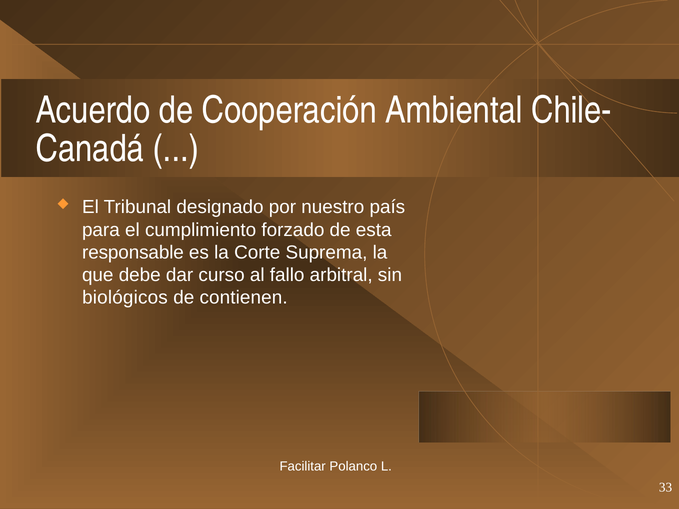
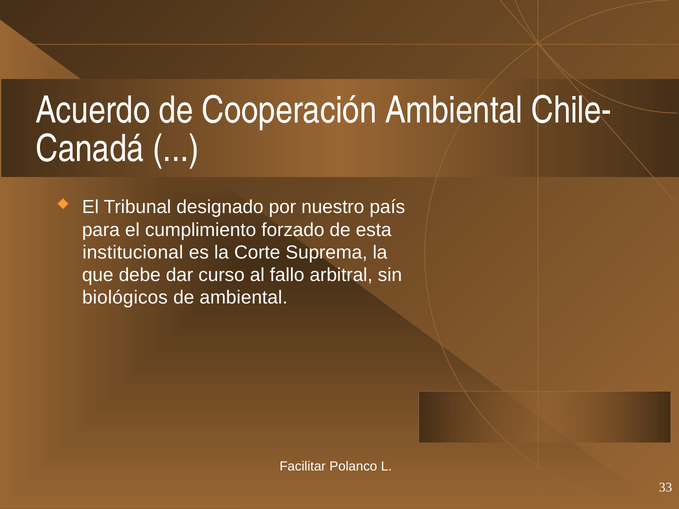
responsable: responsable -> institucional
de contienen: contienen -> ambiental
